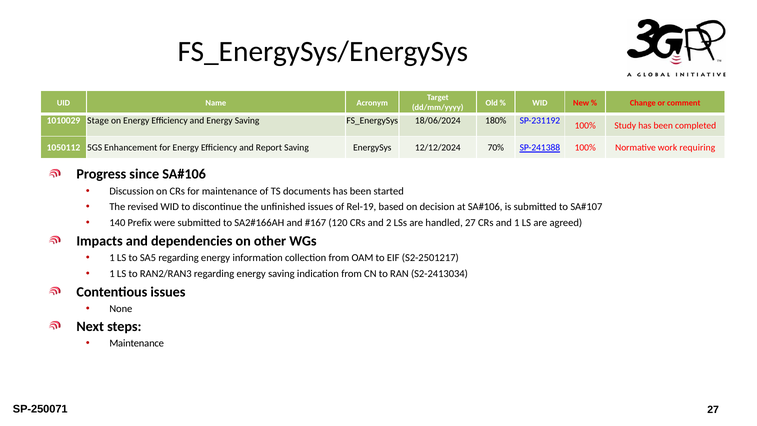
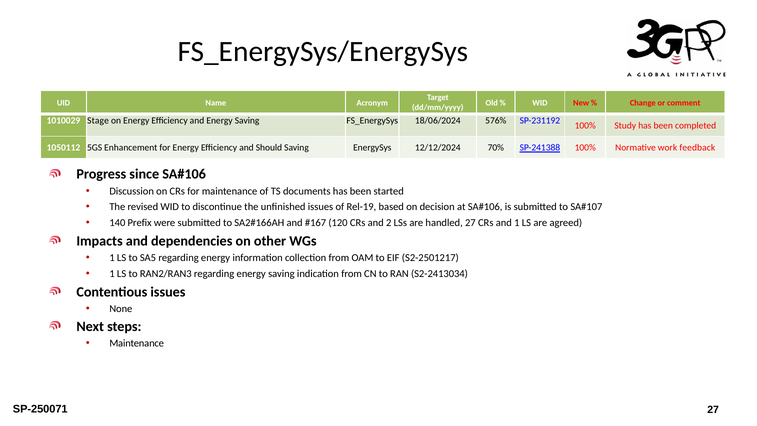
180%: 180% -> 576%
Report: Report -> Should
requiring: requiring -> feedback
